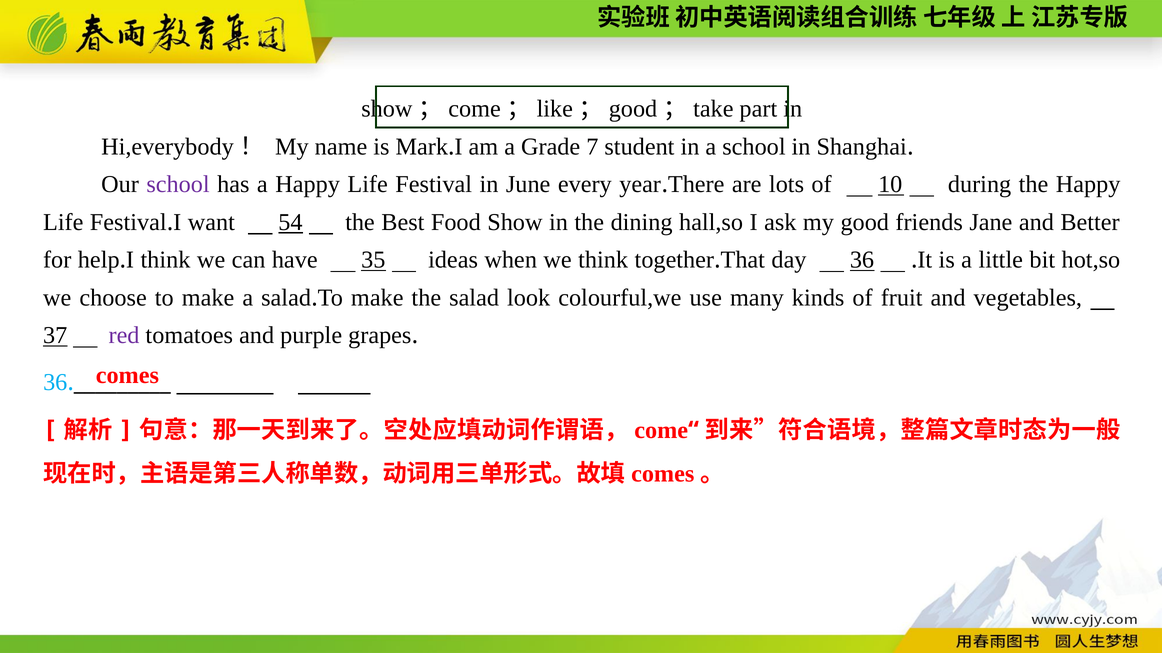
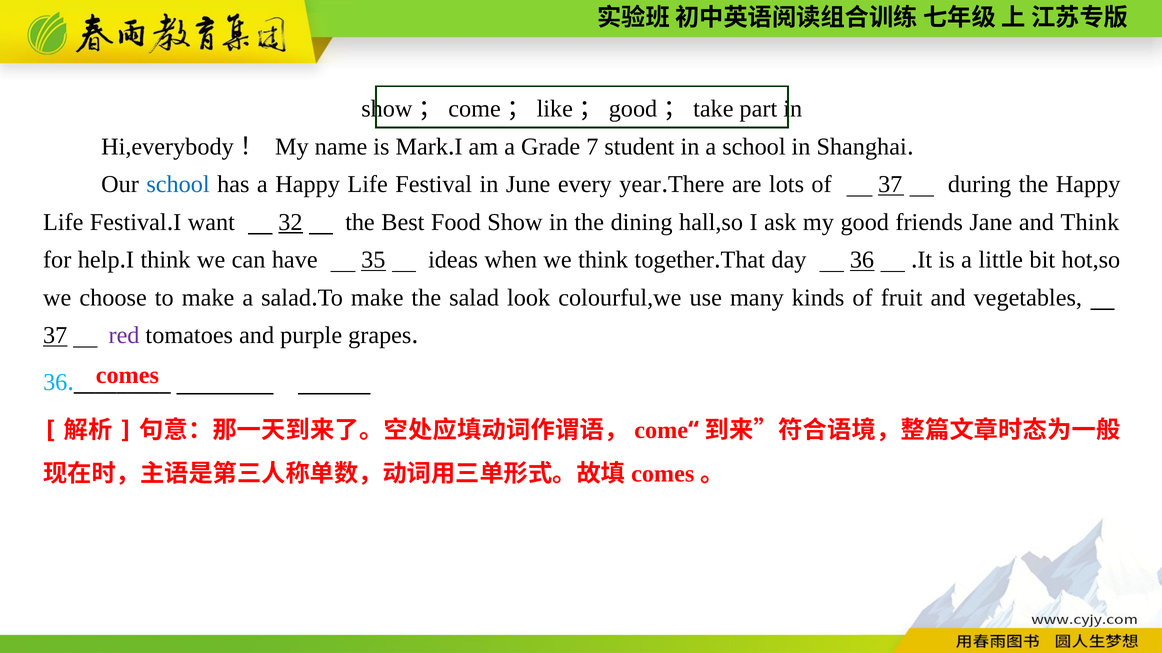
school at (178, 185) colour: purple -> blue
of 10: 10 -> 37
54: 54 -> 32
and Better: Better -> Think
